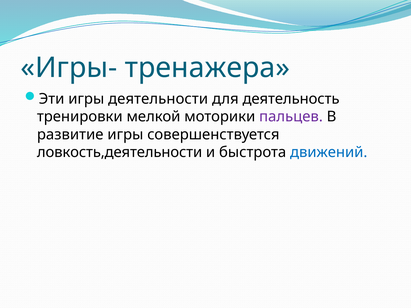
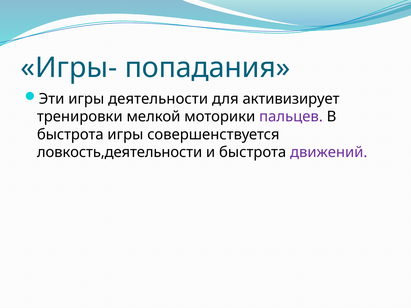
тренажера: тренажера -> попадания
деятельность: деятельность -> активизирует
развитие at (70, 135): развитие -> быстрота
движений colour: blue -> purple
